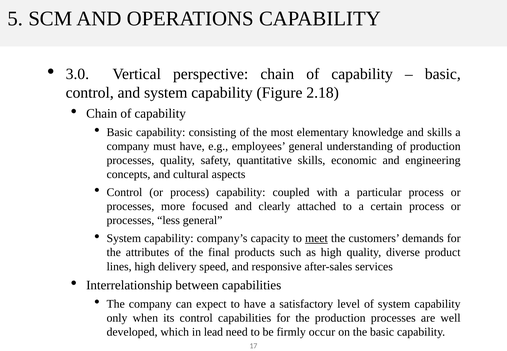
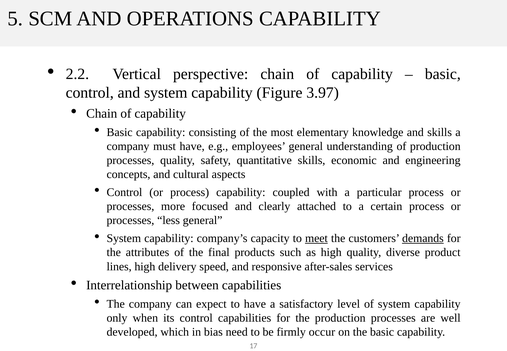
3.0: 3.0 -> 2.2
2.18: 2.18 -> 3.97
demands underline: none -> present
lead: lead -> bias
